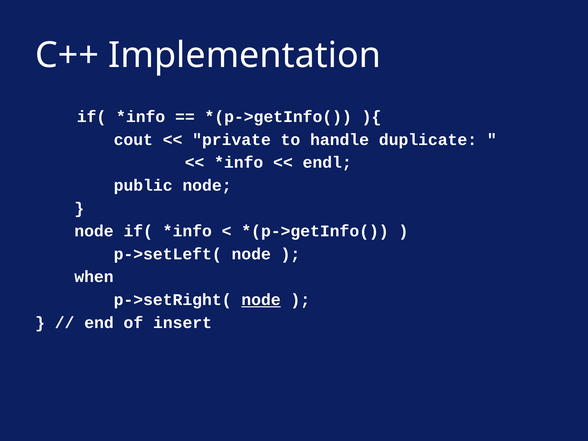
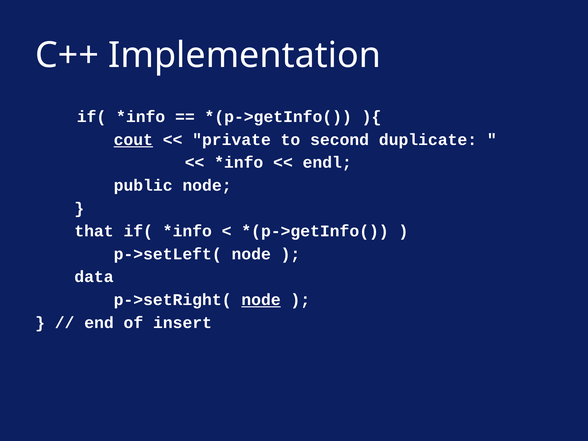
cout underline: none -> present
handle: handle -> second
node at (94, 231): node -> that
when: when -> data
